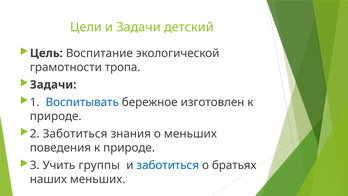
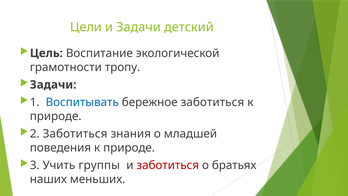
тропа: тропа -> тропу
бережное изготовлен: изготовлен -> заботиться
о меньших: меньших -> младшей
заботиться at (168, 165) colour: blue -> red
